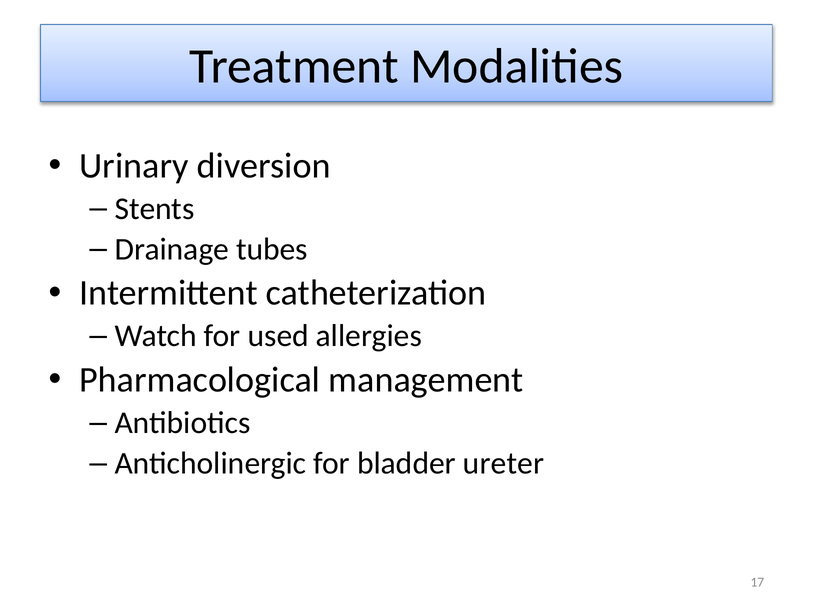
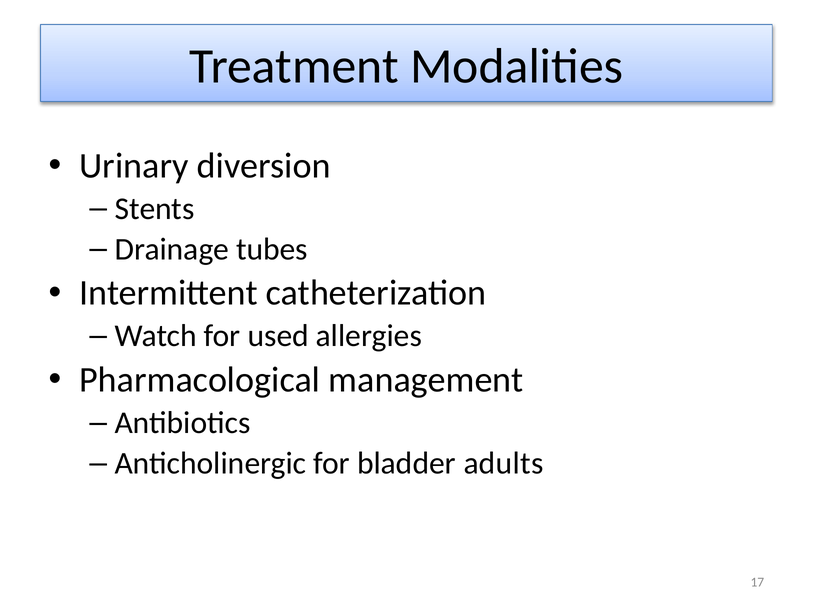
ureter: ureter -> adults
